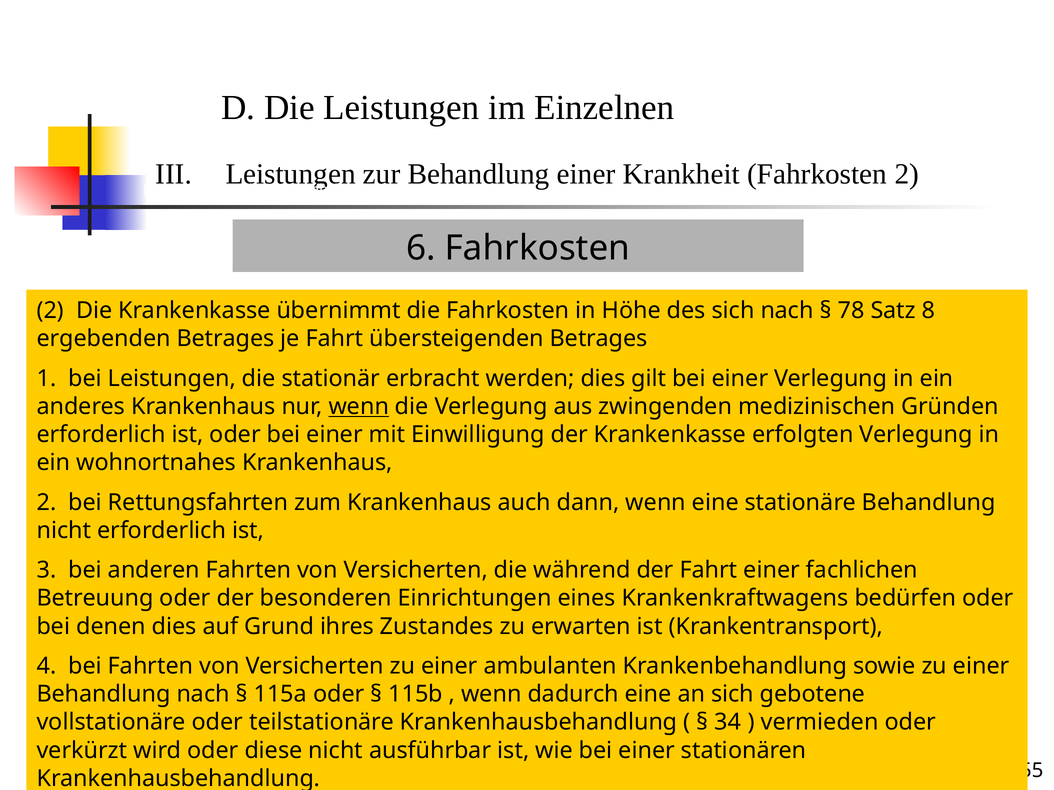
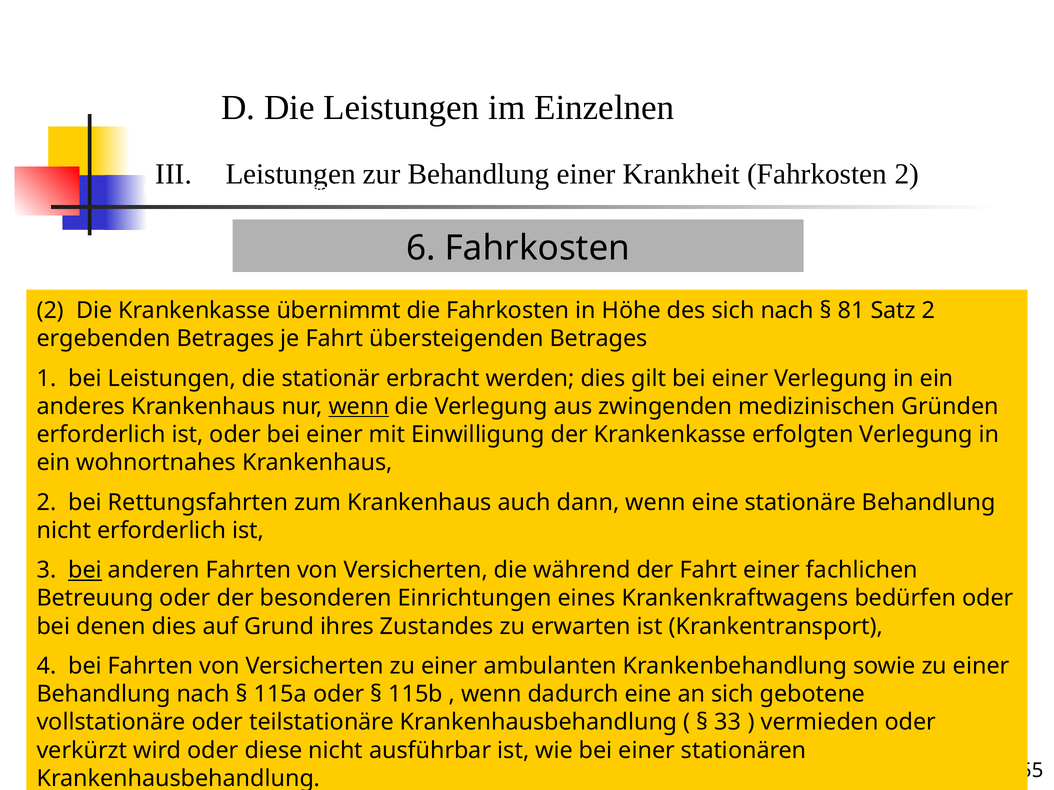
78: 78 -> 81
Satz 8: 8 -> 2
bei at (85, 571) underline: none -> present
34: 34 -> 33
